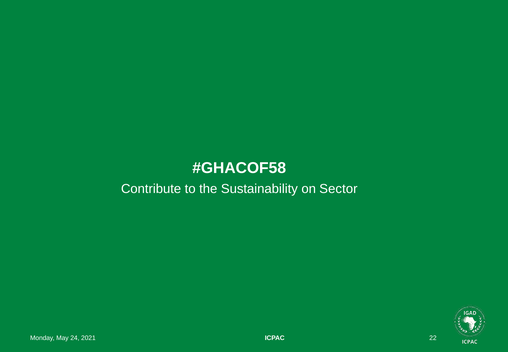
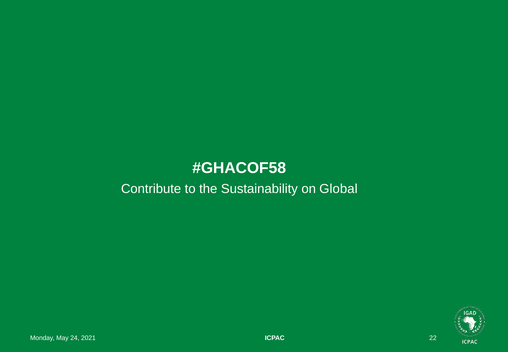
Sector: Sector -> Global
